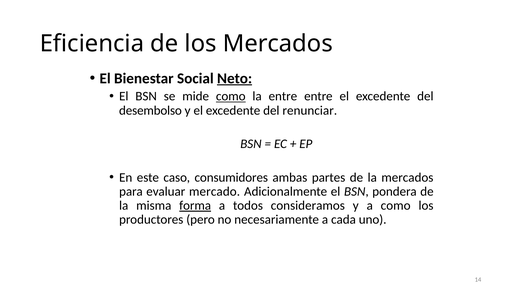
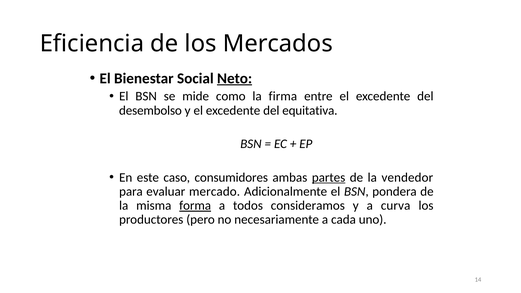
como at (231, 96) underline: present -> none
la entre: entre -> firma
renunciar: renunciar -> equitativa
partes underline: none -> present
la mercados: mercados -> vendedor
a como: como -> curva
